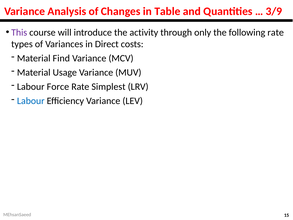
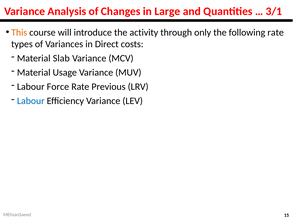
Table: Table -> Large
3/9: 3/9 -> 3/1
This colour: purple -> orange
Find: Find -> Slab
Simplest: Simplest -> Previous
